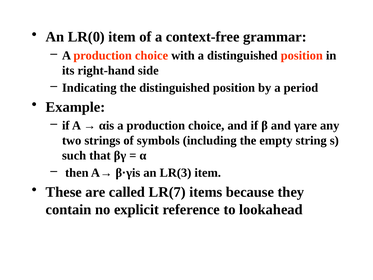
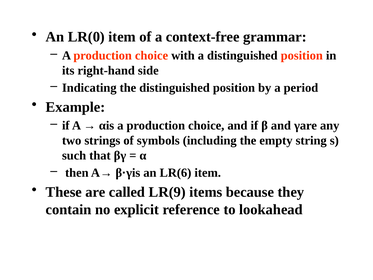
LR(3: LR(3 -> LR(6
LR(7: LR(7 -> LR(9
